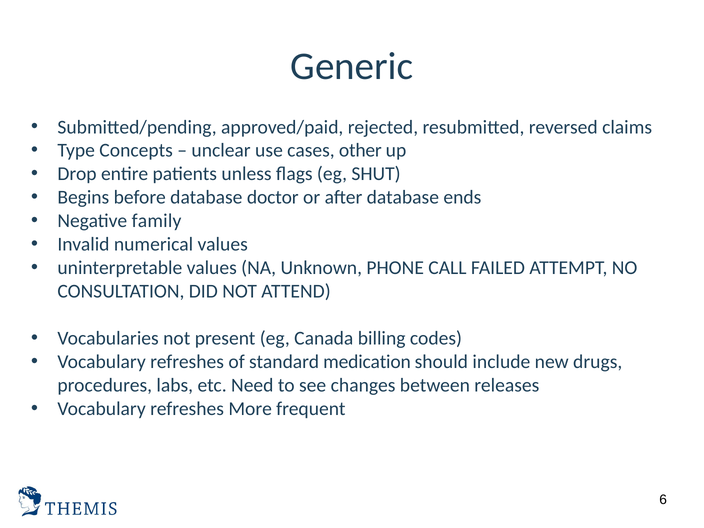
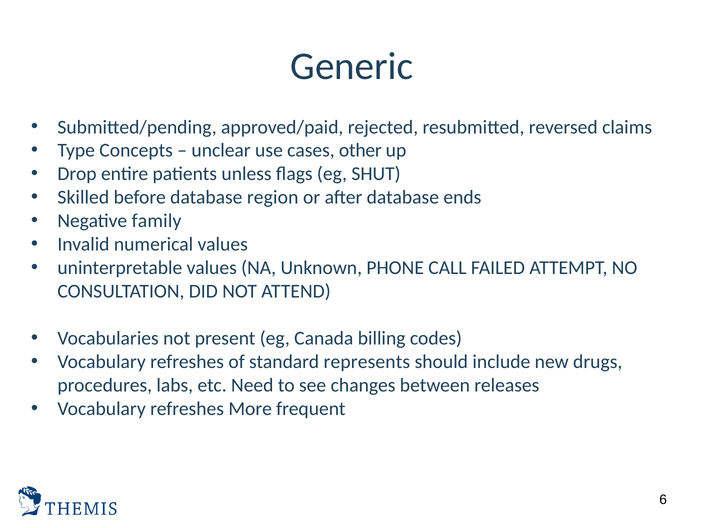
Begins: Begins -> Skilled
doctor: doctor -> region
medication: medication -> represents
